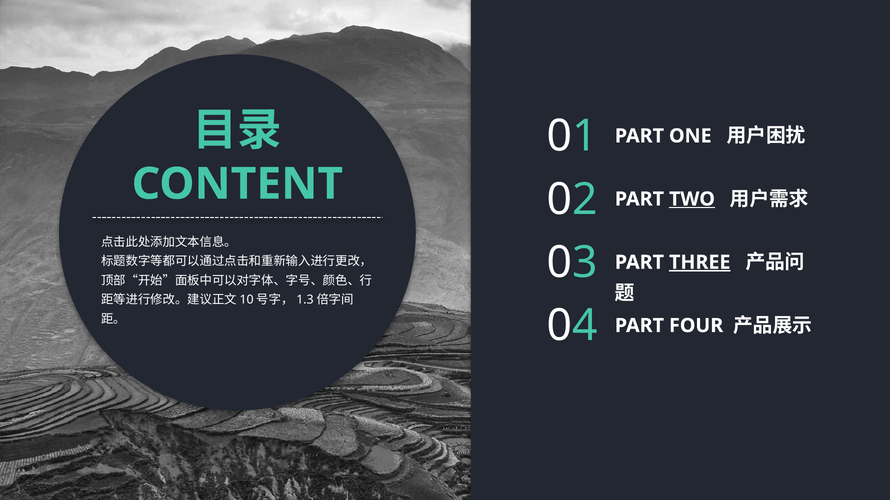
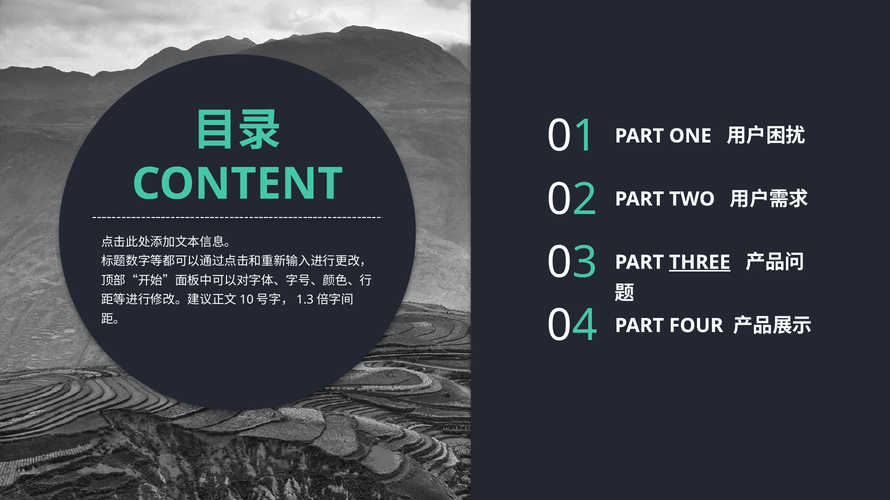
TWO underline: present -> none
